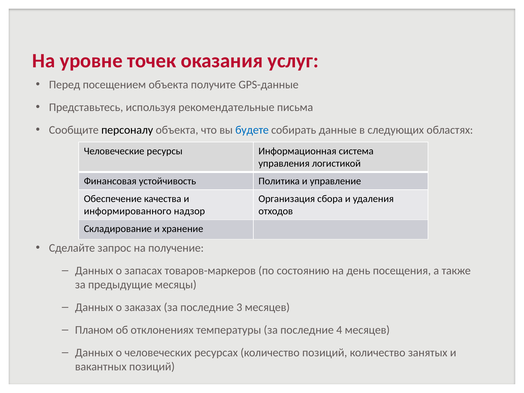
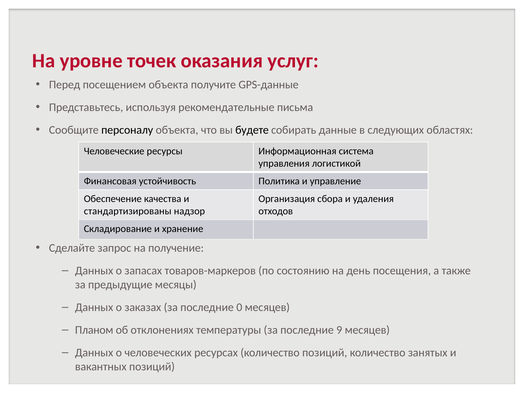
будете colour: blue -> black
информированного: информированного -> стандартизированы
3: 3 -> 0
4: 4 -> 9
